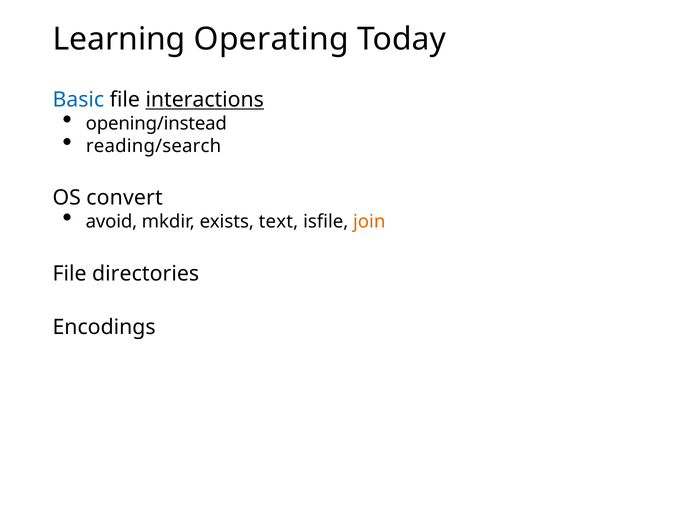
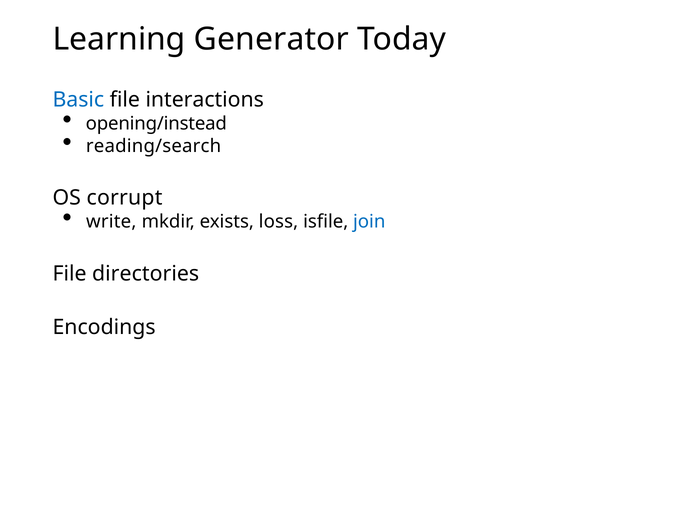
Operating: Operating -> Generator
interactions underline: present -> none
convert: convert -> corrupt
avoid: avoid -> write
text: text -> loss
join colour: orange -> blue
